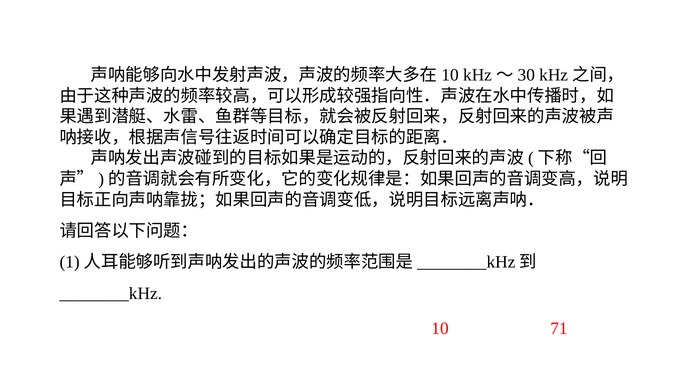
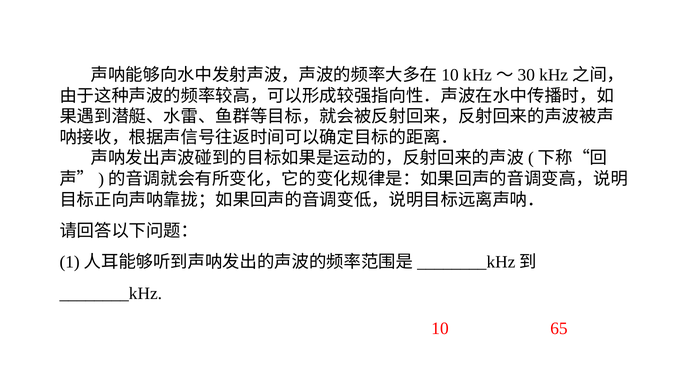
71: 71 -> 65
